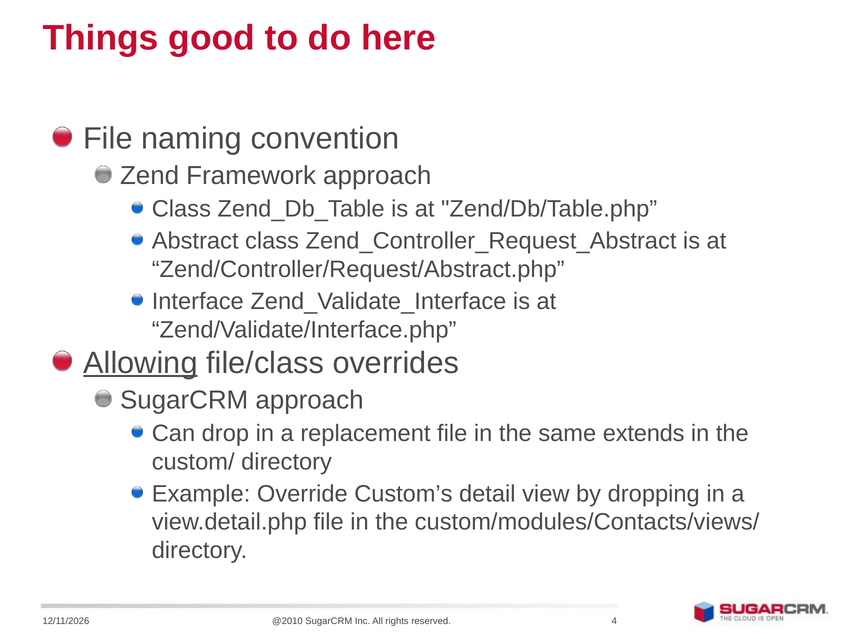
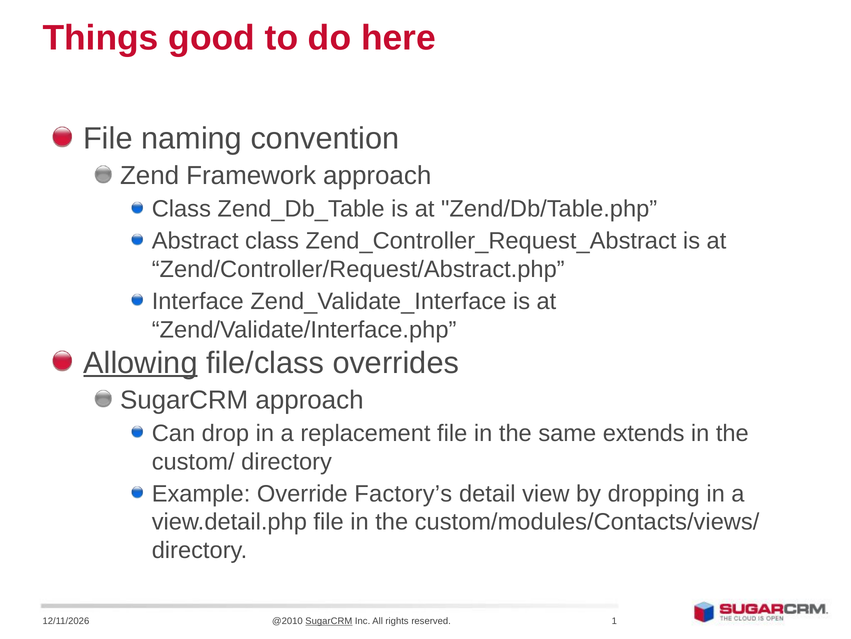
Custom’s: Custom’s -> Factory’s
SugarCRM at (329, 620) underline: none -> present
4: 4 -> 1
